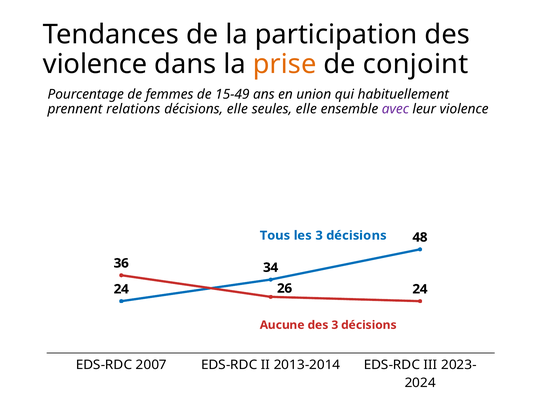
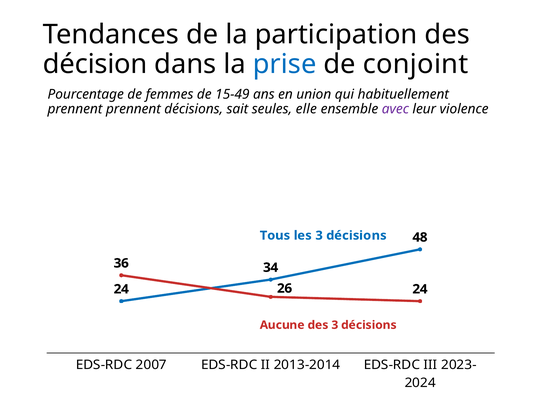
violence at (95, 64): violence -> décision
prise colour: orange -> blue
prennent relations: relations -> prennent
décisions elle: elle -> sait
